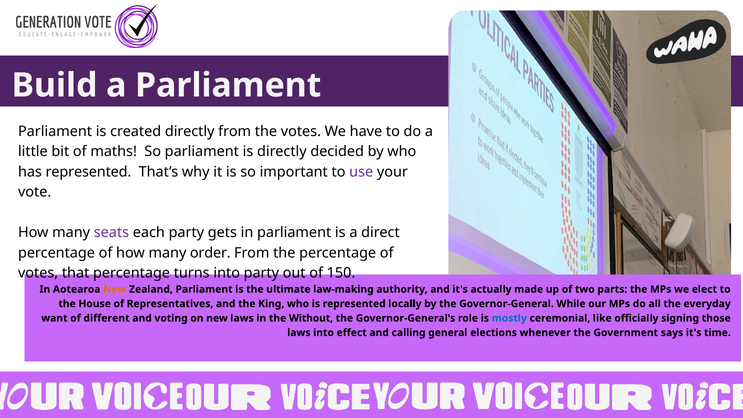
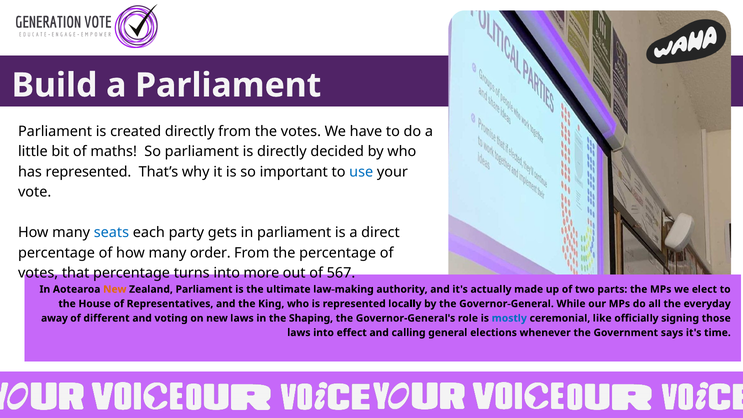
use colour: purple -> blue
seats colour: purple -> blue
into party: party -> more
150: 150 -> 567
want: want -> away
Without: Without -> Shaping
